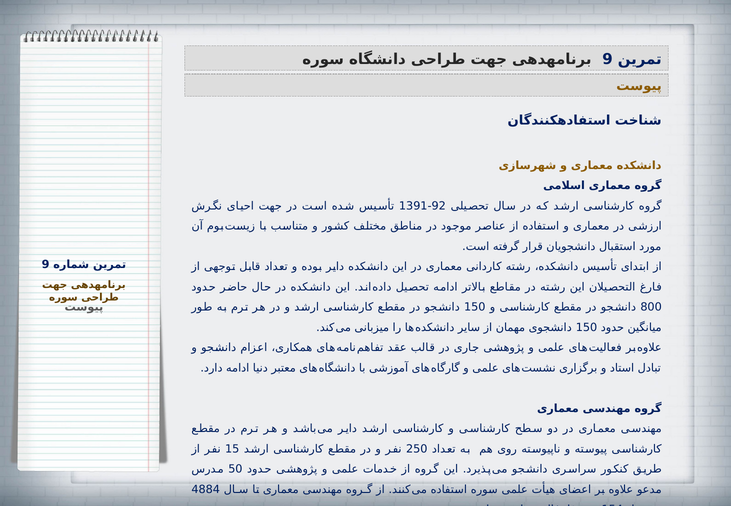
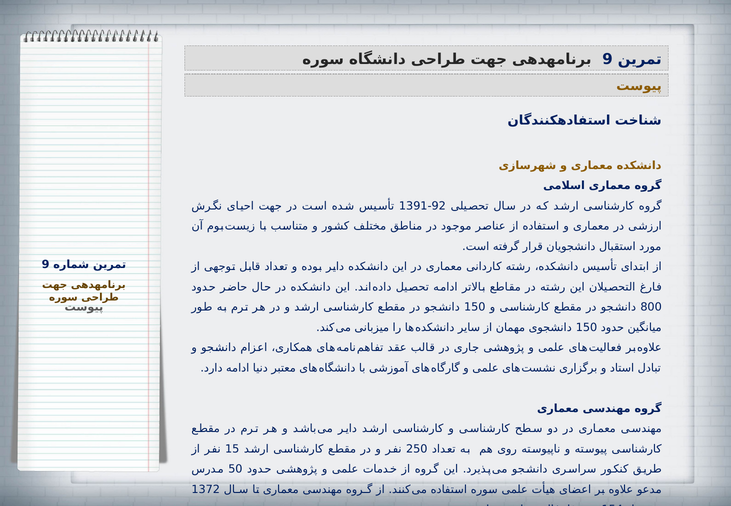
4884: 4884 -> 1372
